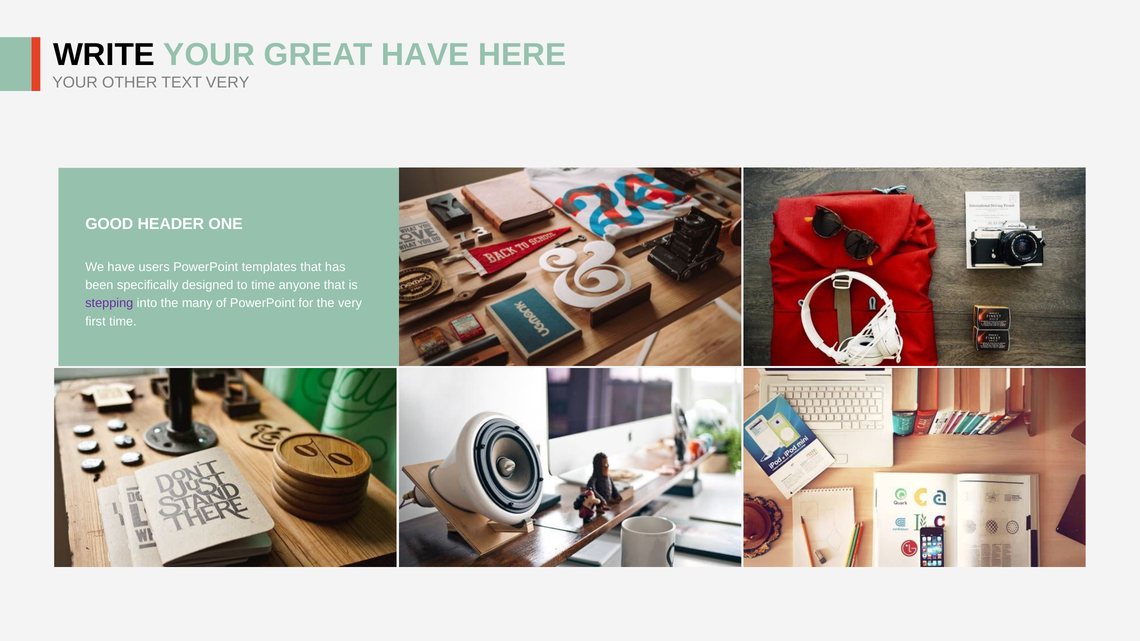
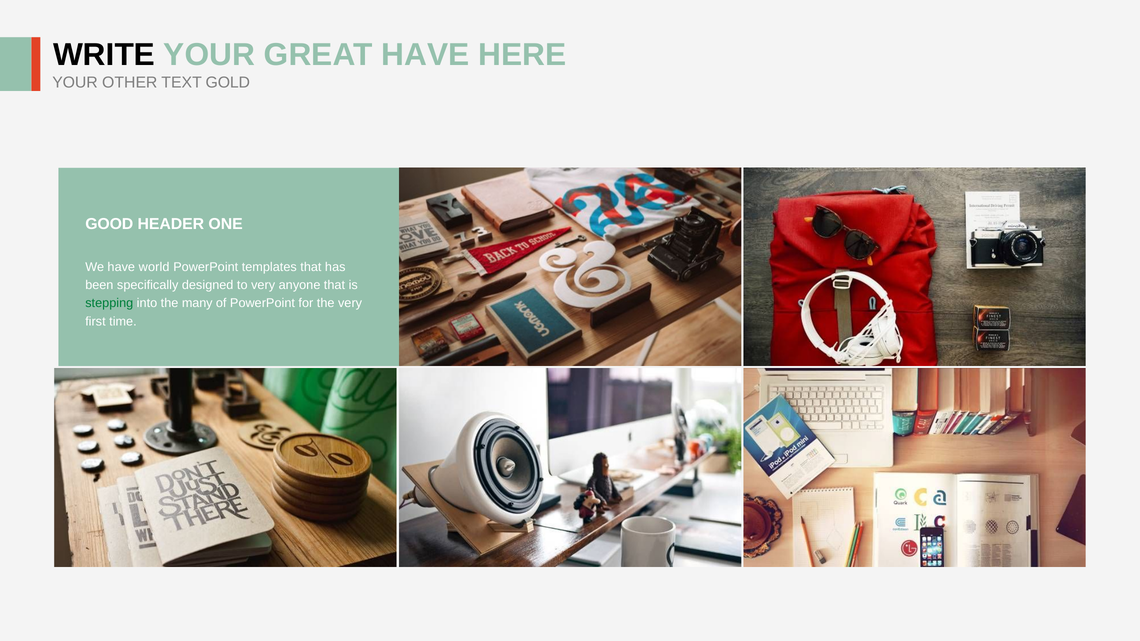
TEXT VERY: VERY -> GOLD
users: users -> world
to time: time -> very
stepping colour: purple -> green
